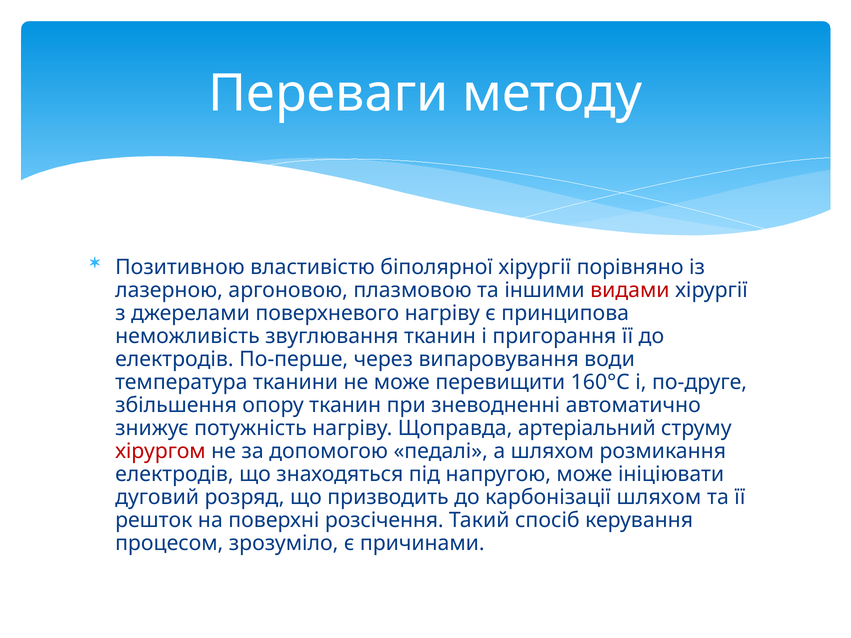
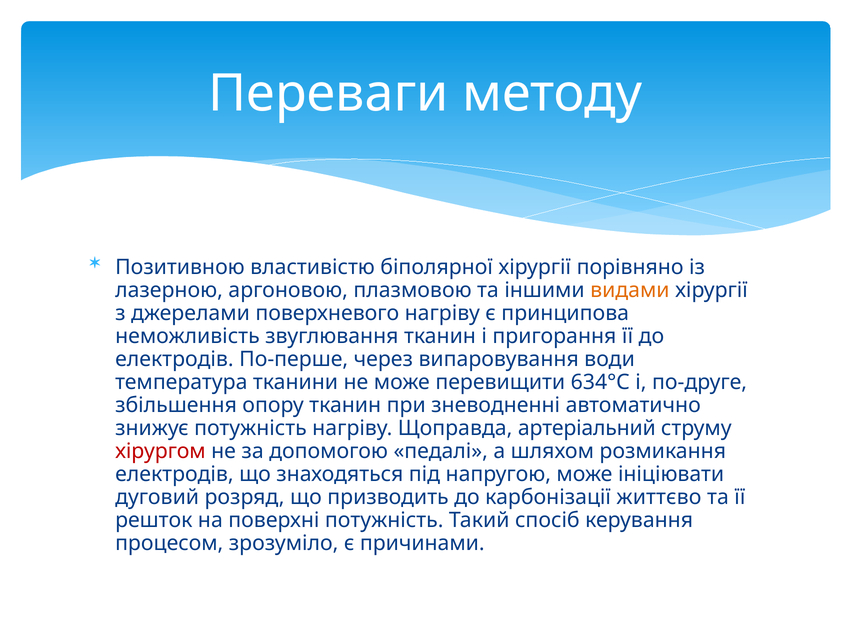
видами colour: red -> orange
160°С: 160°С -> 634°С
карбонізації шляхом: шляхом -> життєво
поверхні розсічення: розсічення -> потужність
